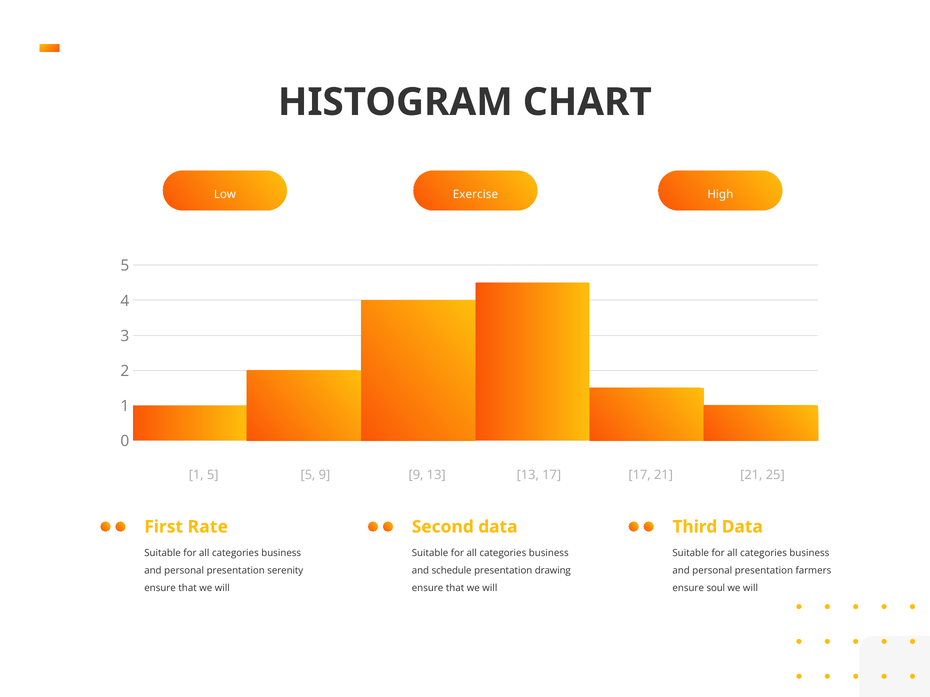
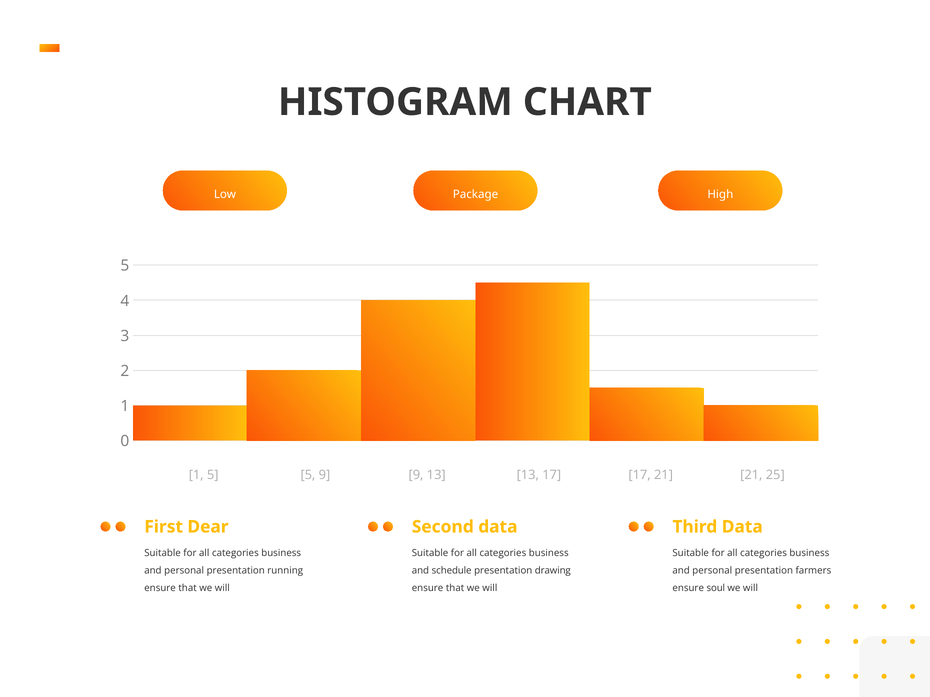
Exercise: Exercise -> Package
Rate: Rate -> Dear
serenity: serenity -> running
